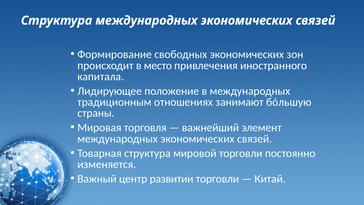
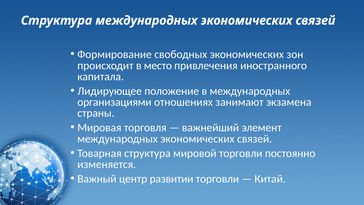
традиционным: традиционным -> организациями
бóльшую: бóльшую -> экзамена
